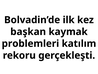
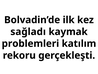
başkan: başkan -> sağladı
